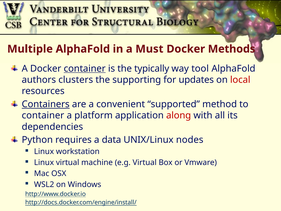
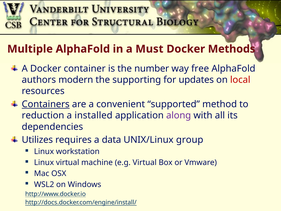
container at (85, 68) underline: present -> none
typically: typically -> number
tool: tool -> free
clusters: clusters -> modern
container at (43, 115): container -> reduction
platform: platform -> installed
along colour: red -> purple
Python: Python -> Utilizes
nodes: nodes -> group
